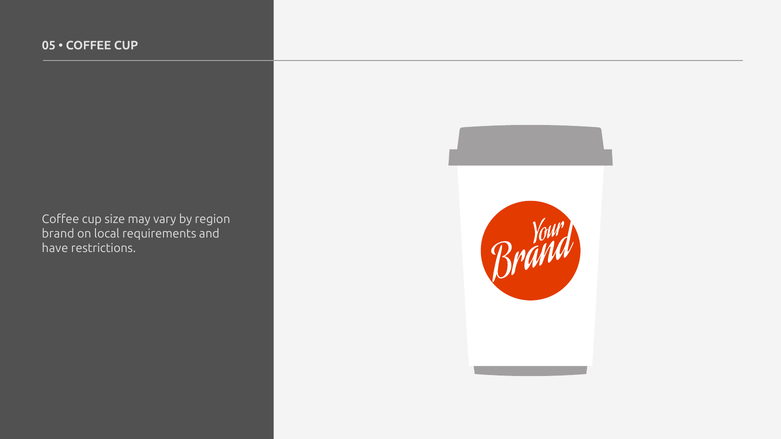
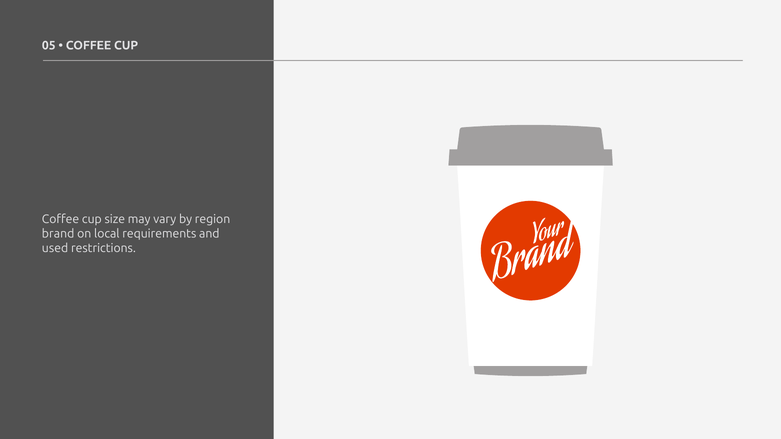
have: have -> used
